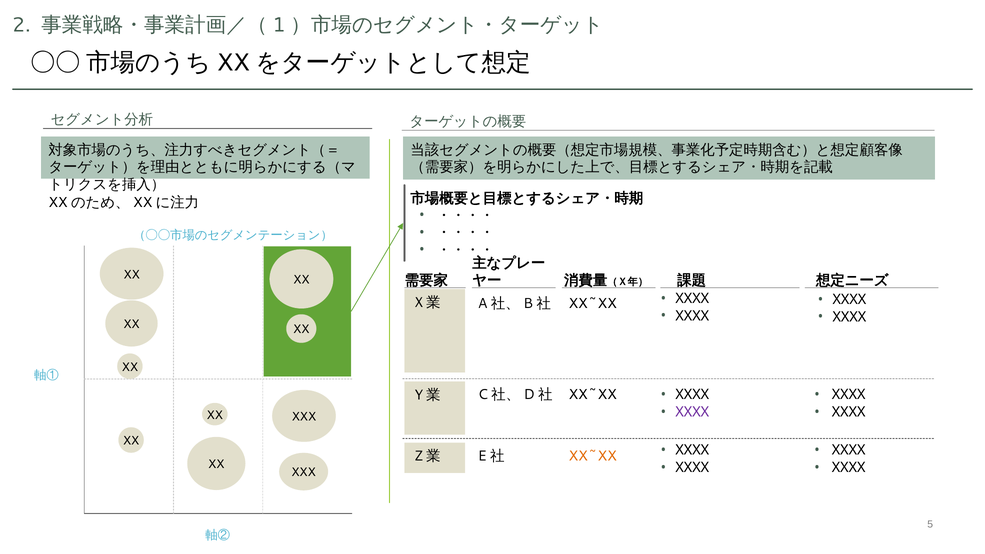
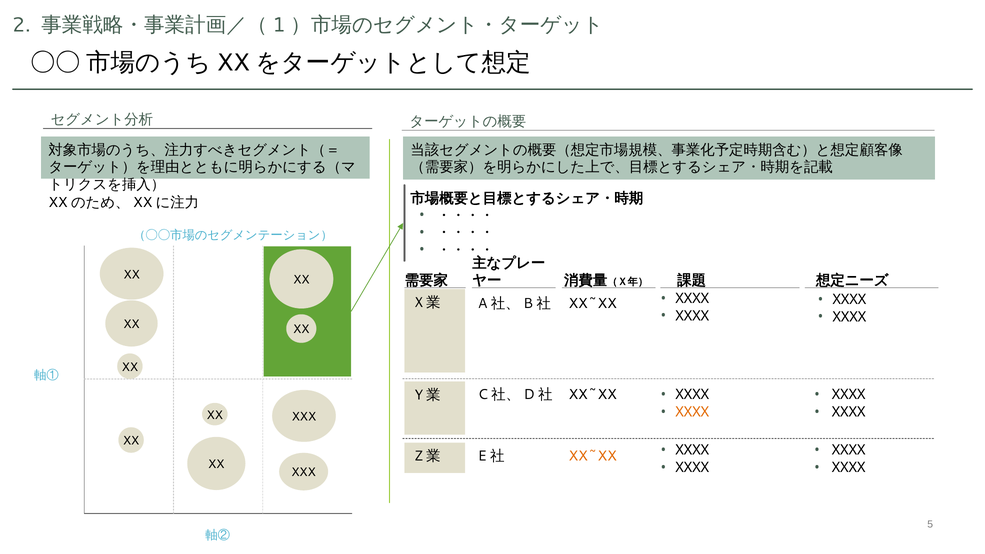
XXXX at (692, 412) colour: purple -> orange
